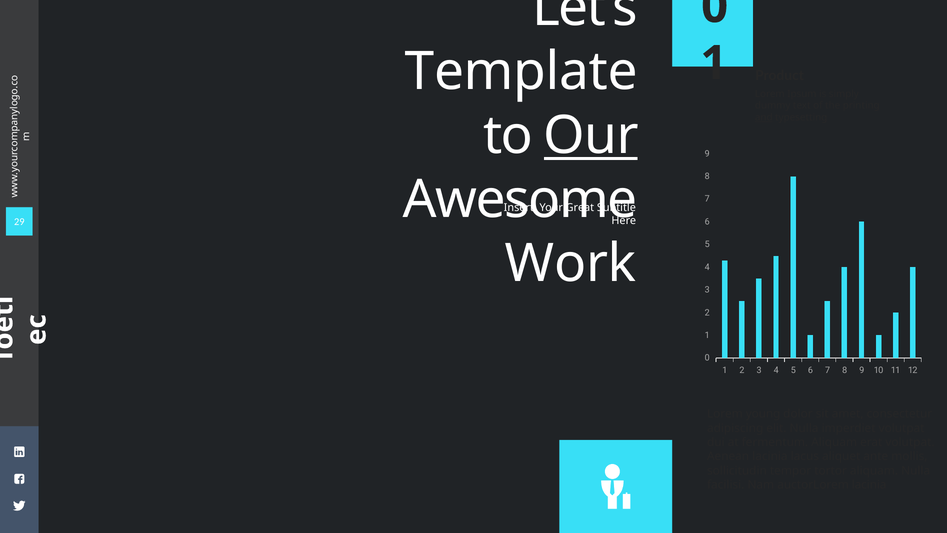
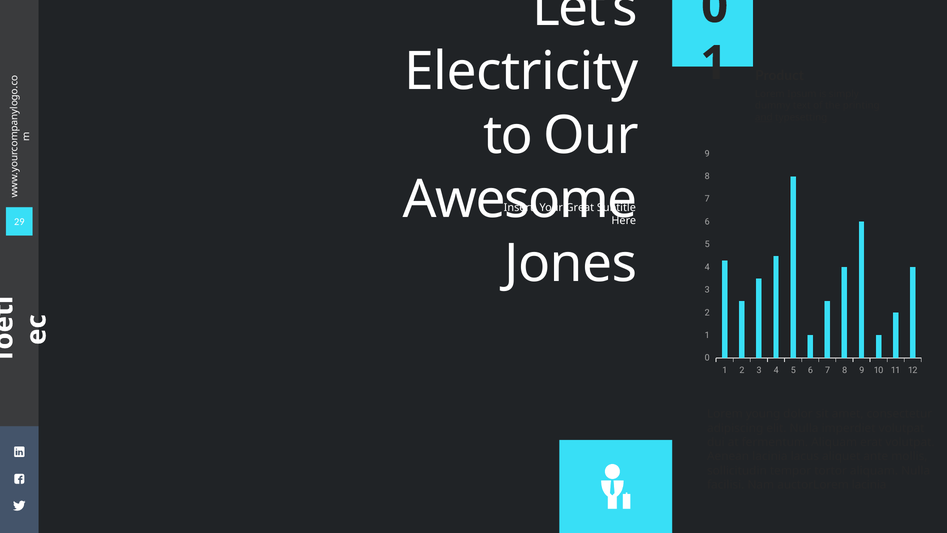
Template: Template -> Electricity
Our underline: present -> none
Work: Work -> Jones
